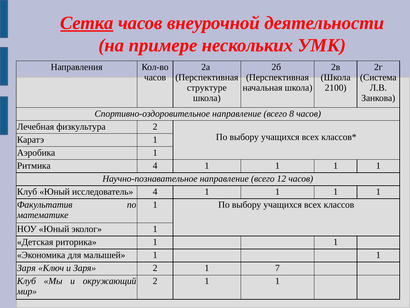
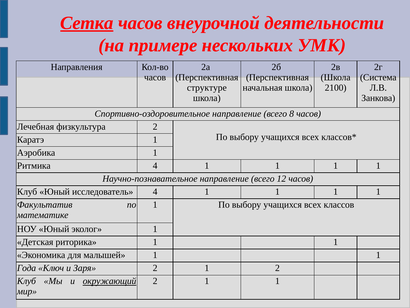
Заря at (26, 268): Заря -> Года
1 7: 7 -> 2
окружающий underline: none -> present
